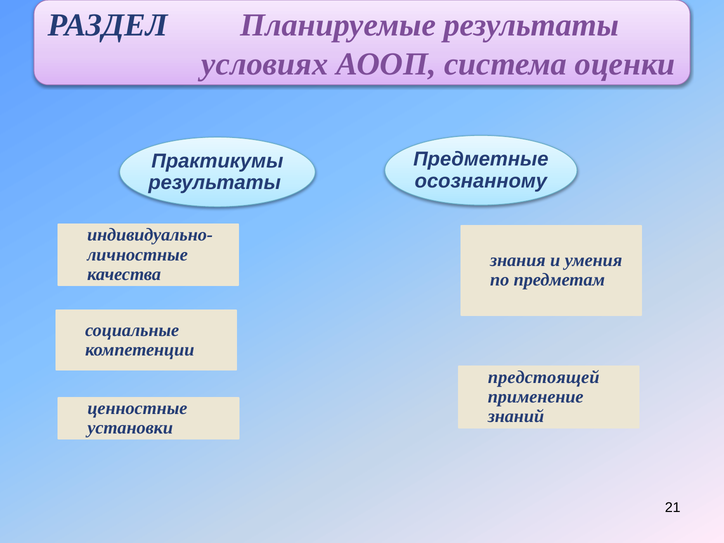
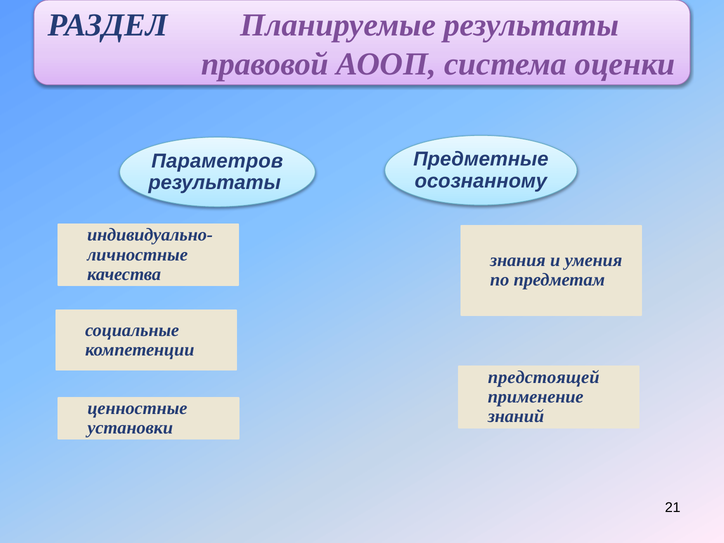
условиях: условиях -> правовой
Практикумы: Практикумы -> Параметров
